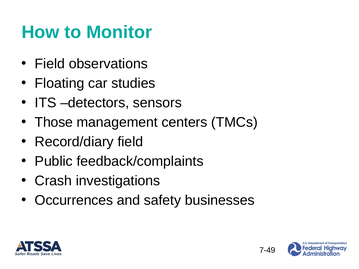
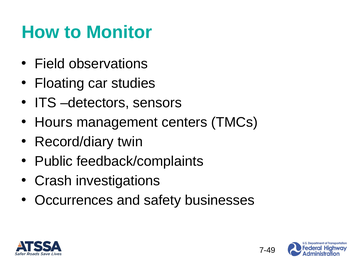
Those: Those -> Hours
Record/diary field: field -> twin
